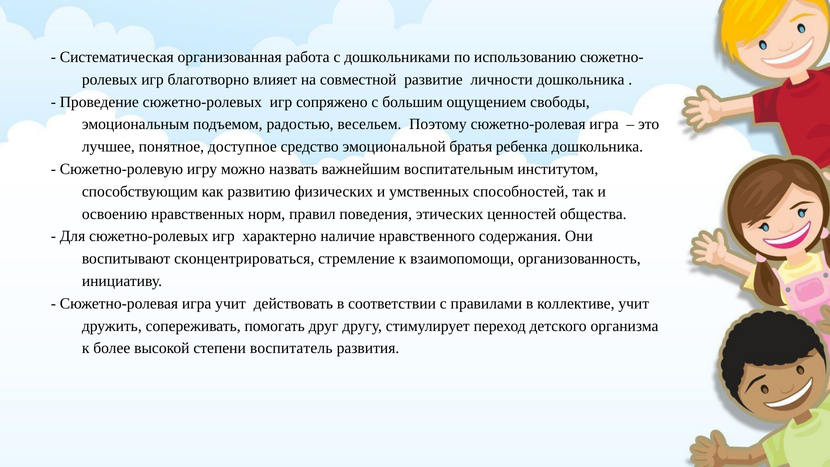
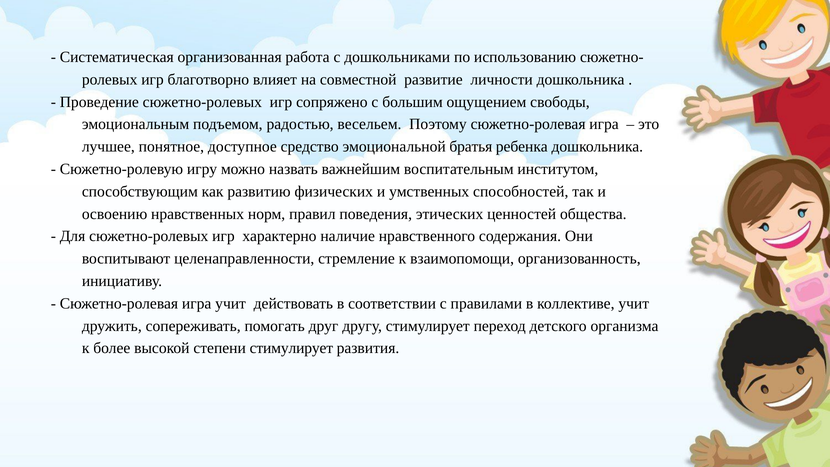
сконцентрироваться: сконцентрироваться -> целенаправленности
степени воспитатель: воспитатель -> стимулирует
